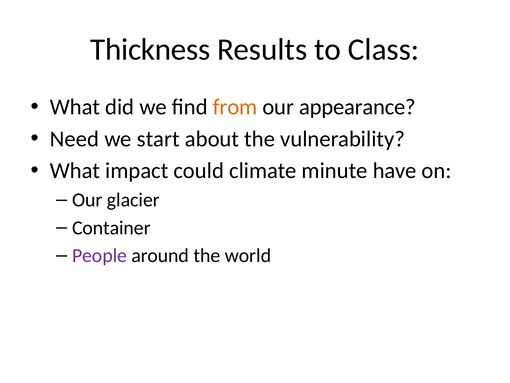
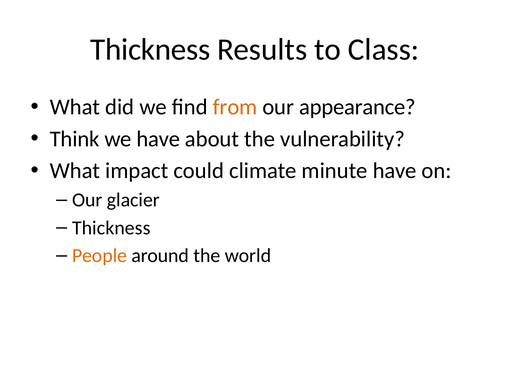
Need: Need -> Think
we start: start -> have
Container at (111, 228): Container -> Thickness
People colour: purple -> orange
